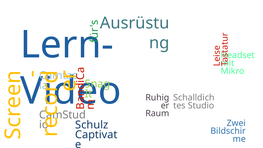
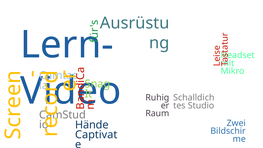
Schulz: Schulz -> Hände
